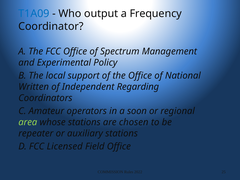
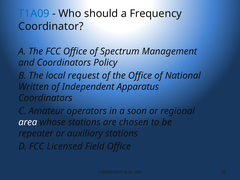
output: output -> should
and Experimental: Experimental -> Coordinators
support: support -> request
Regarding: Regarding -> Apparatus
area colour: light green -> white
